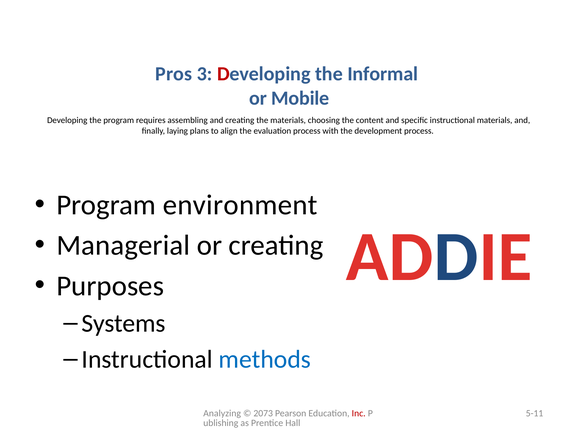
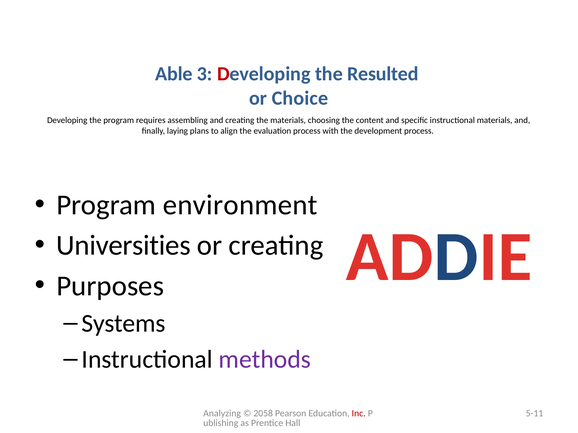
Pros: Pros -> Able
Informal: Informal -> Resulted
Mobile: Mobile -> Choice
Managerial: Managerial -> Universities
methods colour: blue -> purple
2073: 2073 -> 2058
